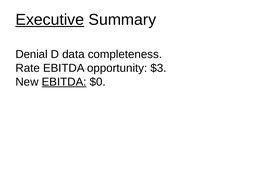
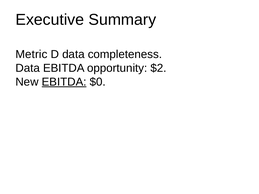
Executive underline: present -> none
Denial: Denial -> Metric
Rate at (28, 68): Rate -> Data
$3: $3 -> $2
